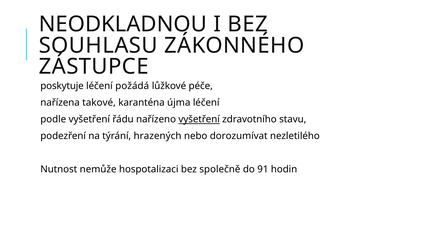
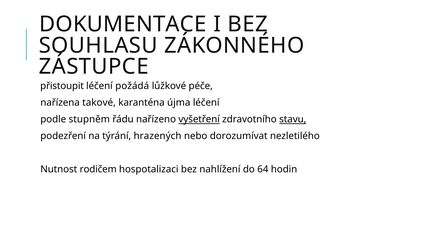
NEODKLADNOU: NEODKLADNOU -> DOKUMENTACE
poskytuje: poskytuje -> přistoupit
podle vyšetření: vyšetření -> stupněm
stavu underline: none -> present
nemůže: nemůže -> rodičem
společně: společně -> nahlížení
91: 91 -> 64
